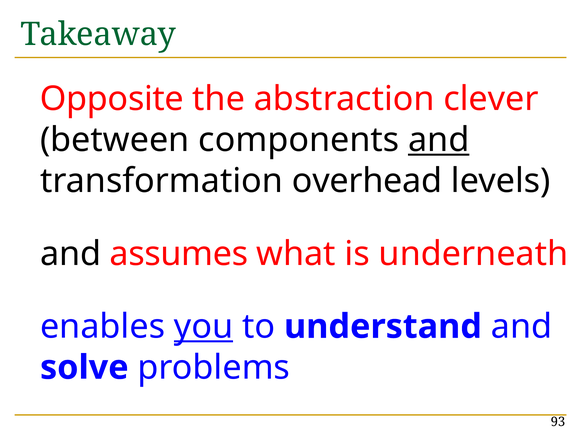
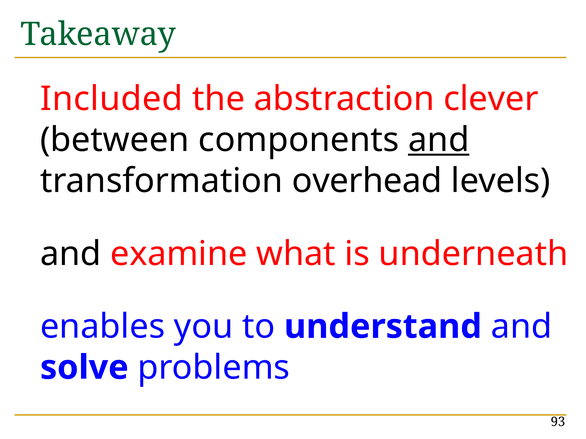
Opposite: Opposite -> Included
assumes: assumes -> examine
you underline: present -> none
